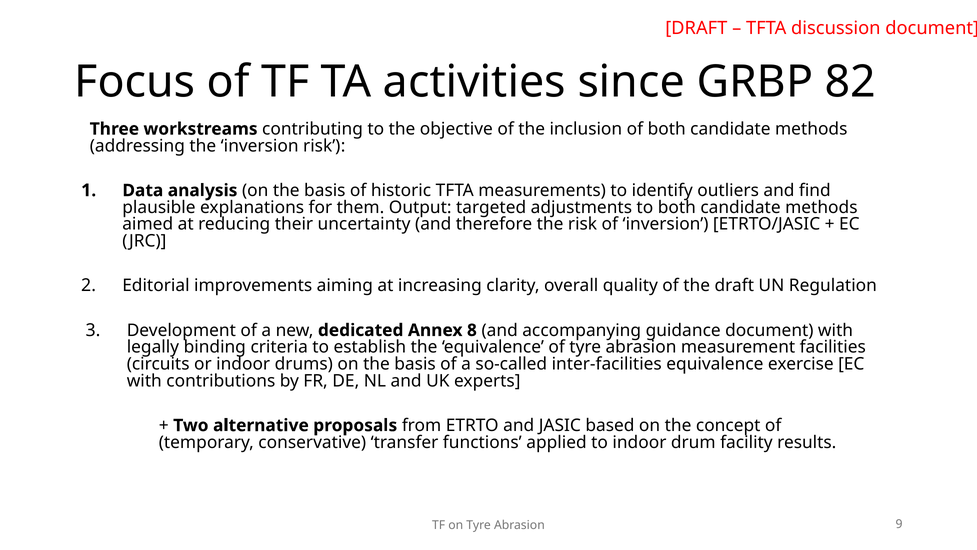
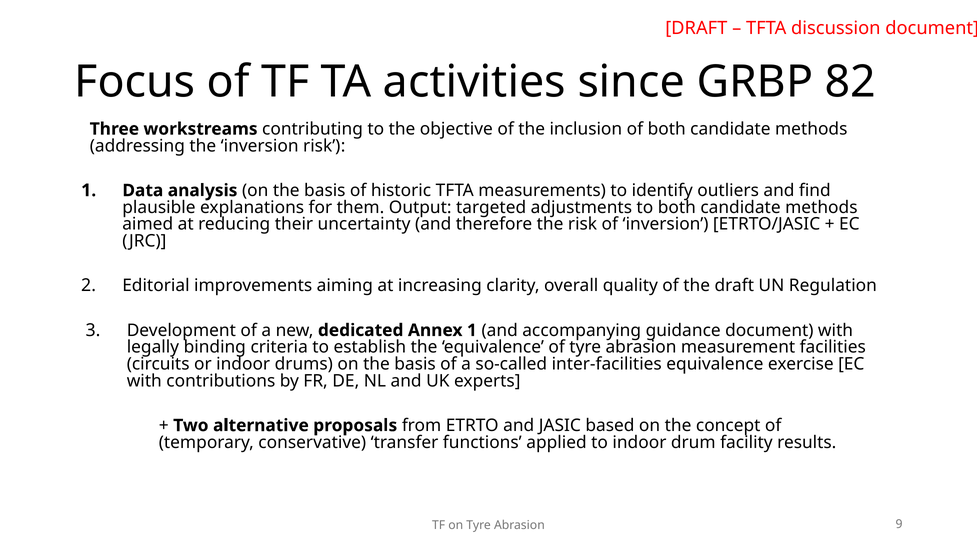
Annex 8: 8 -> 1
